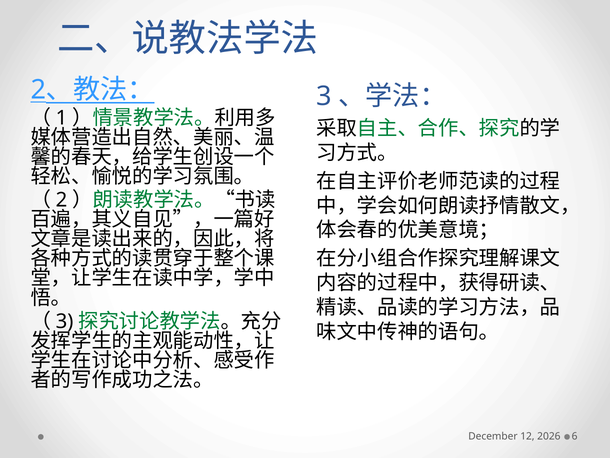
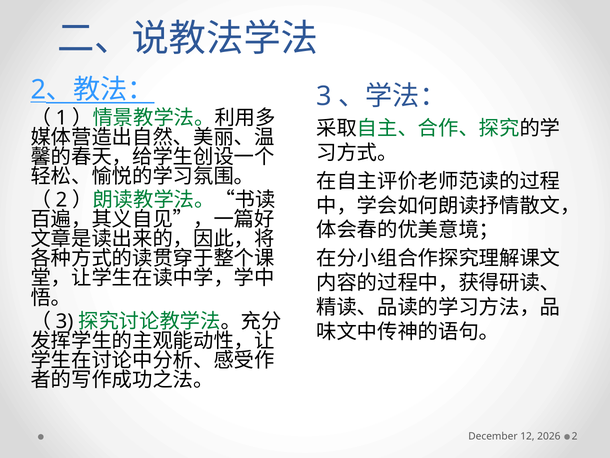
6 at (575, 436): 6 -> 2
